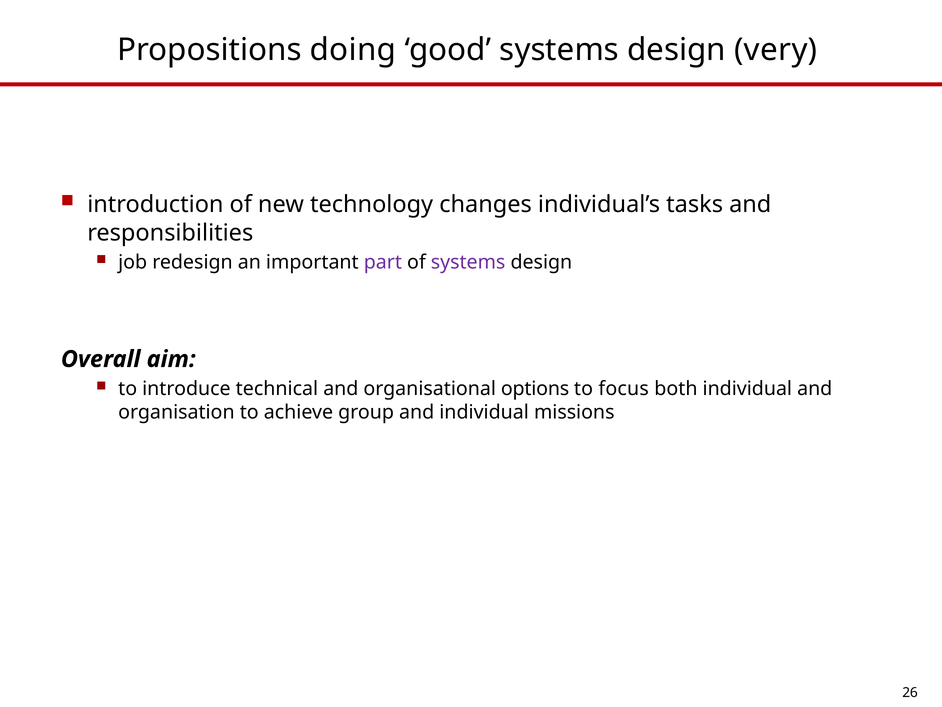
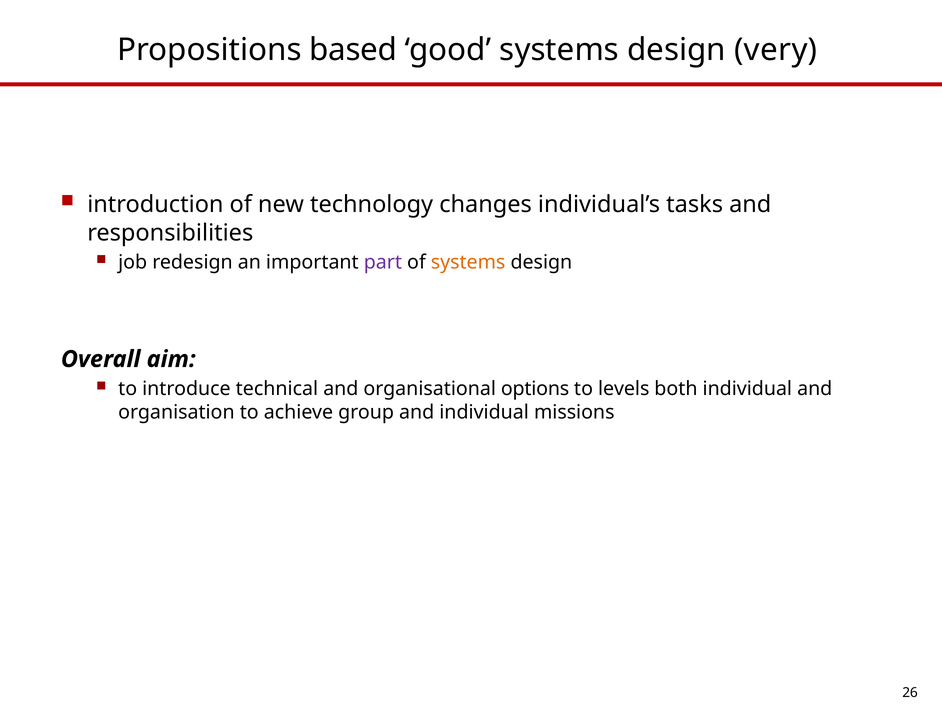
doing: doing -> based
systems at (468, 262) colour: purple -> orange
focus: focus -> levels
